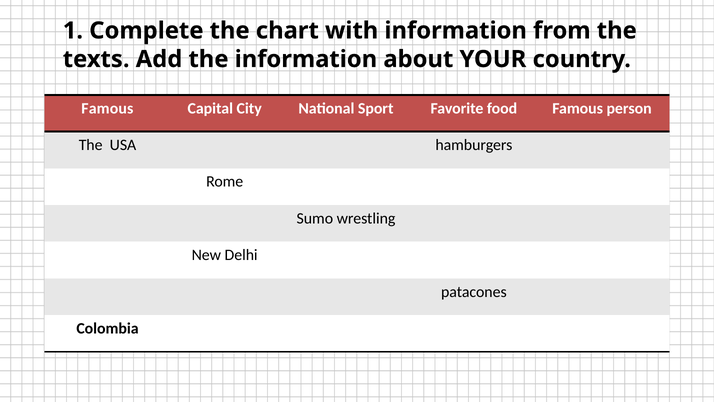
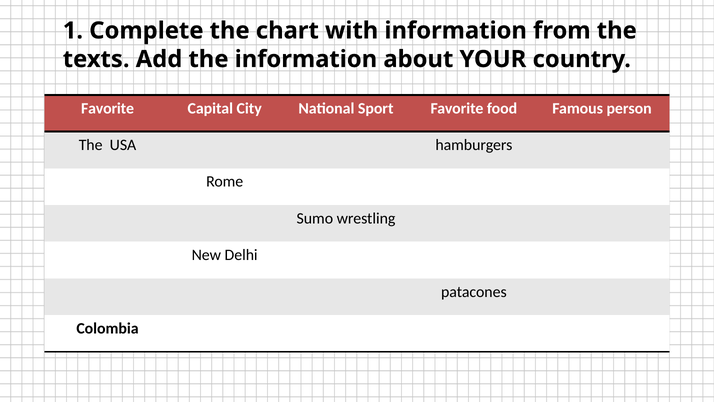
Famous at (107, 108): Famous -> Favorite
